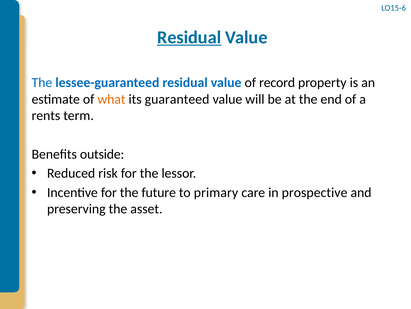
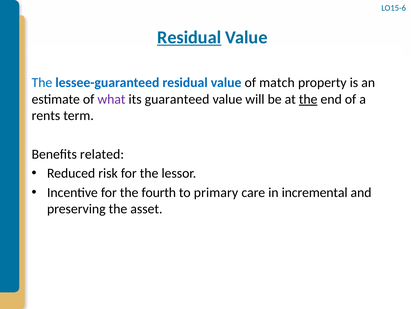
record: record -> match
what colour: orange -> purple
the at (308, 99) underline: none -> present
outside: outside -> related
future: future -> fourth
prospective: prospective -> incremental
